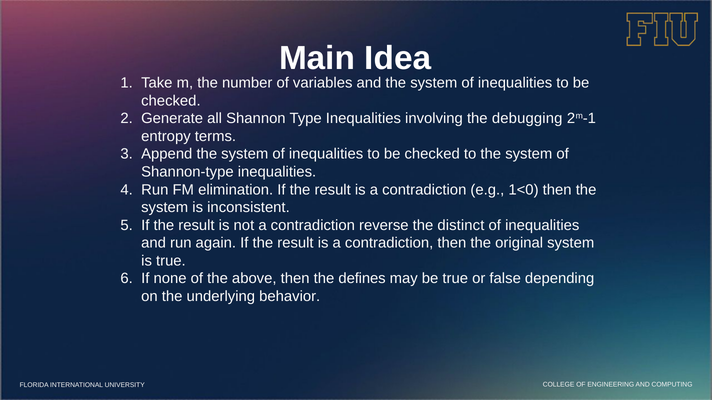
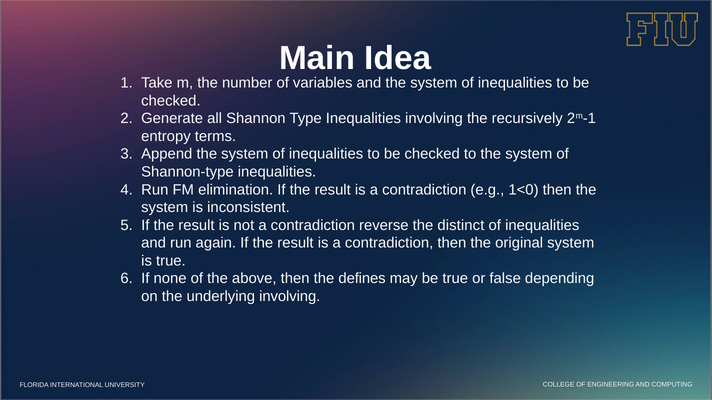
debugging: debugging -> recursively
underlying behavior: behavior -> involving
